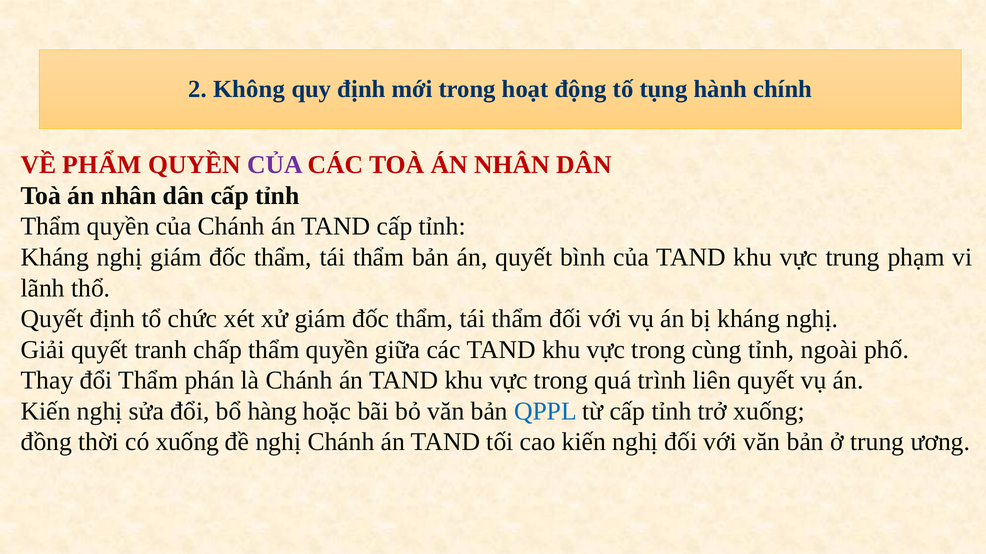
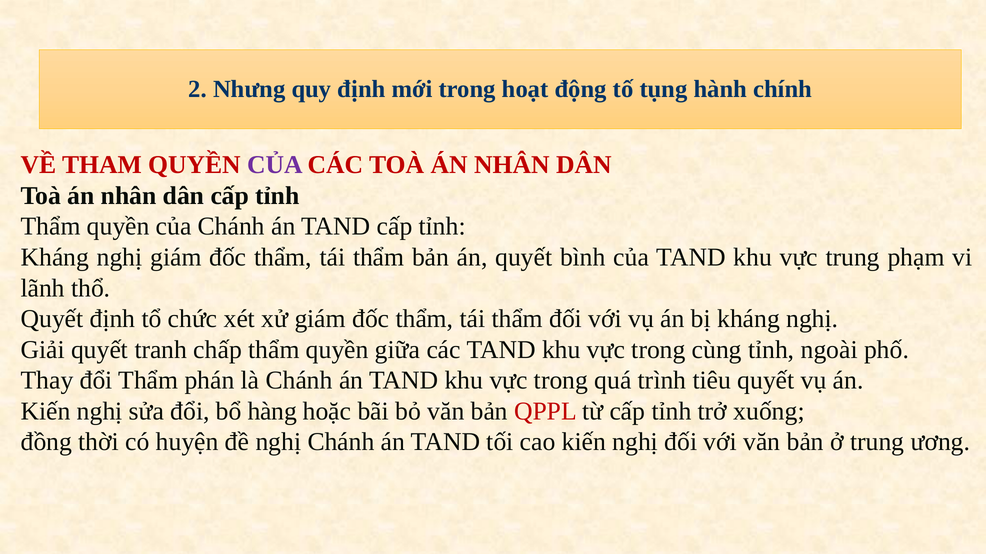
Không: Không -> Nhưng
PHẨM: PHẨM -> THAM
liên: liên -> tiêu
QPPL colour: blue -> red
có xuống: xuống -> huyện
